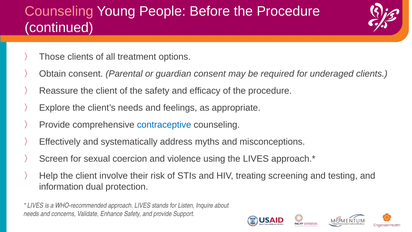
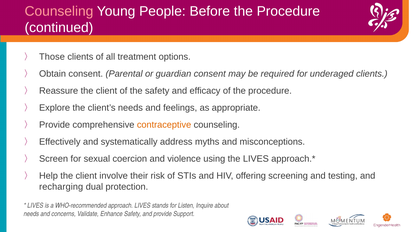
contraceptive colour: blue -> orange
treating: treating -> offering
information: information -> recharging
